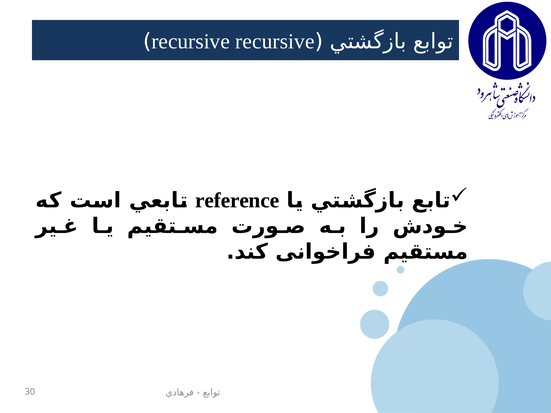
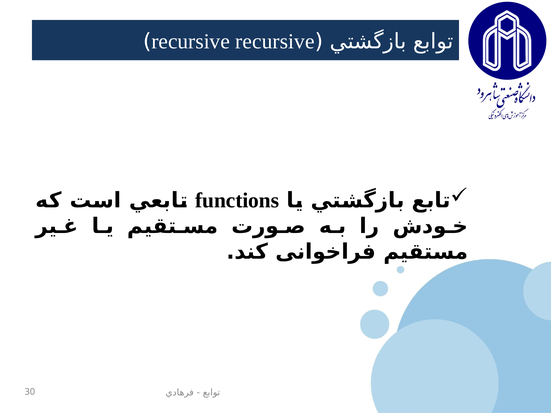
reference: reference -> functions
